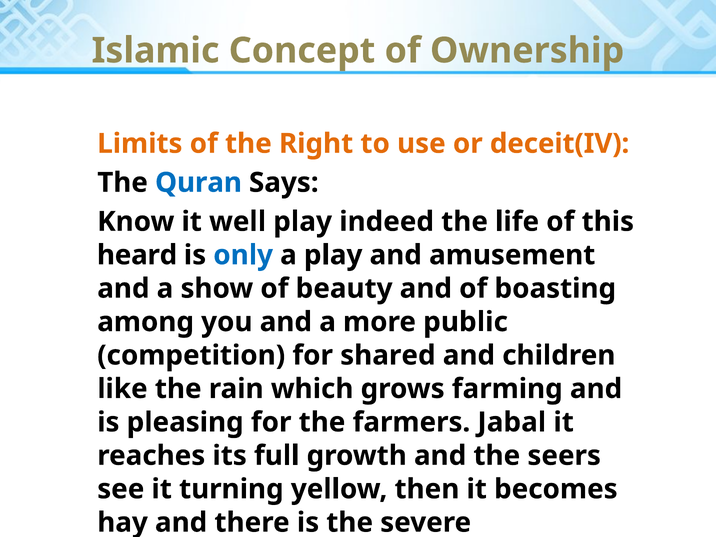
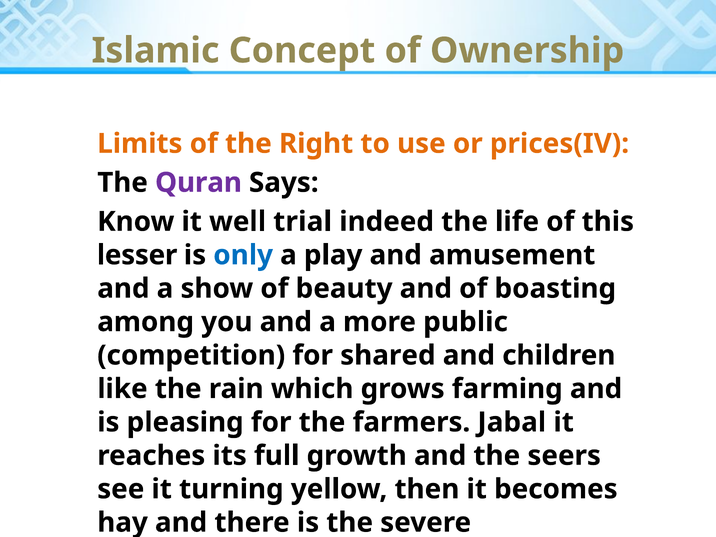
deceit(IV: deceit(IV -> prices(IV
Quran colour: blue -> purple
well play: play -> trial
heard: heard -> lesser
